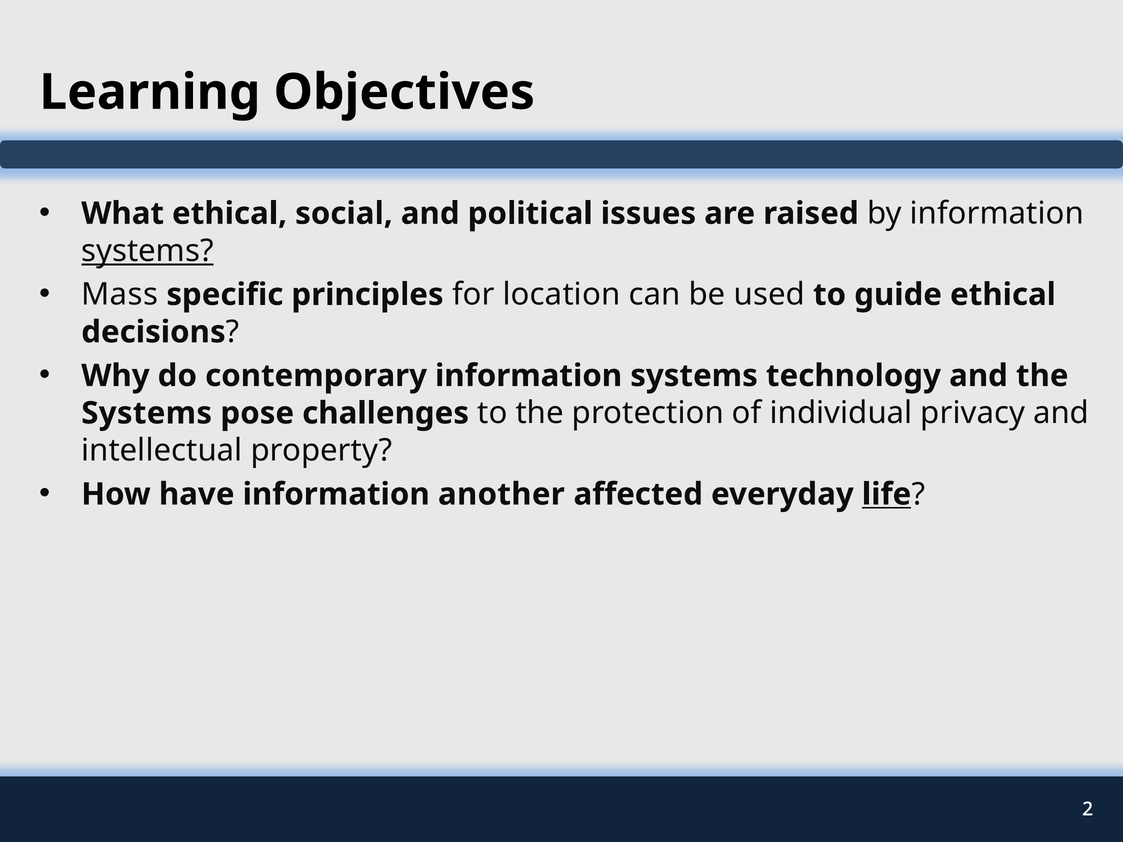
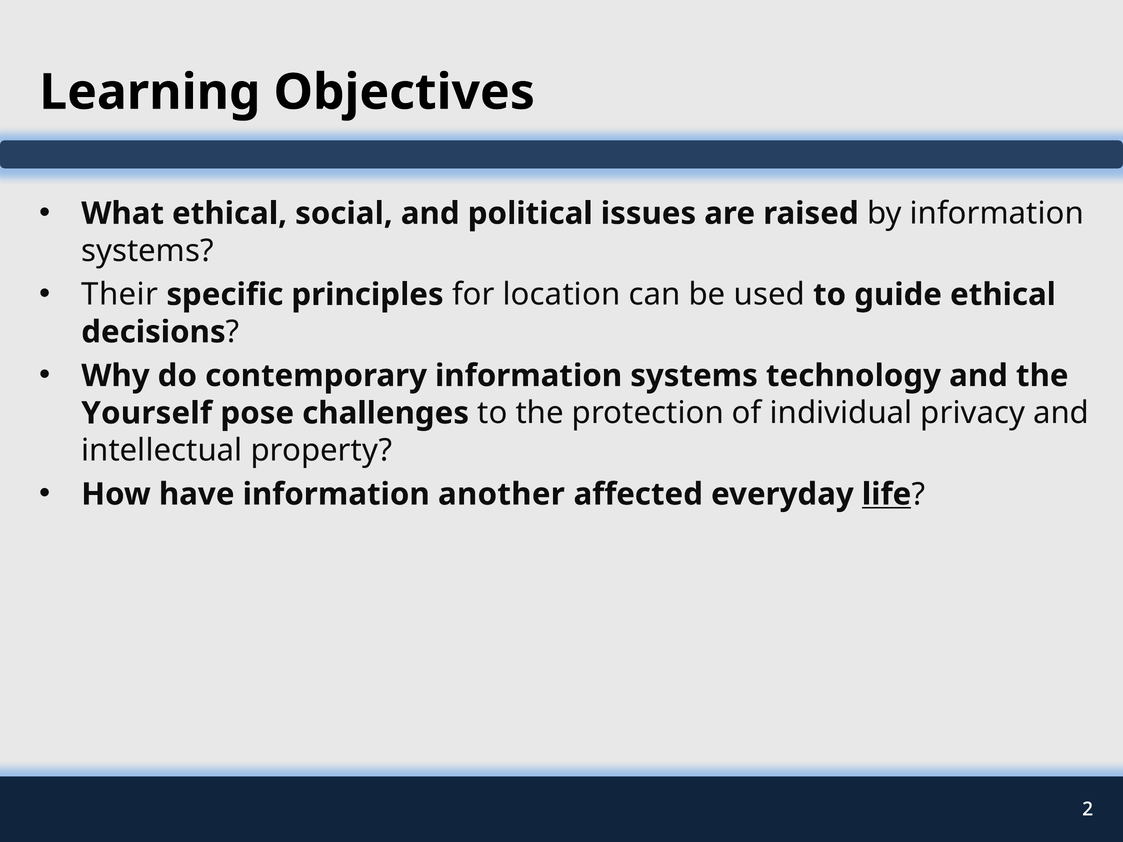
systems at (147, 251) underline: present -> none
Mass: Mass -> Their
Systems at (147, 413): Systems -> Yourself
